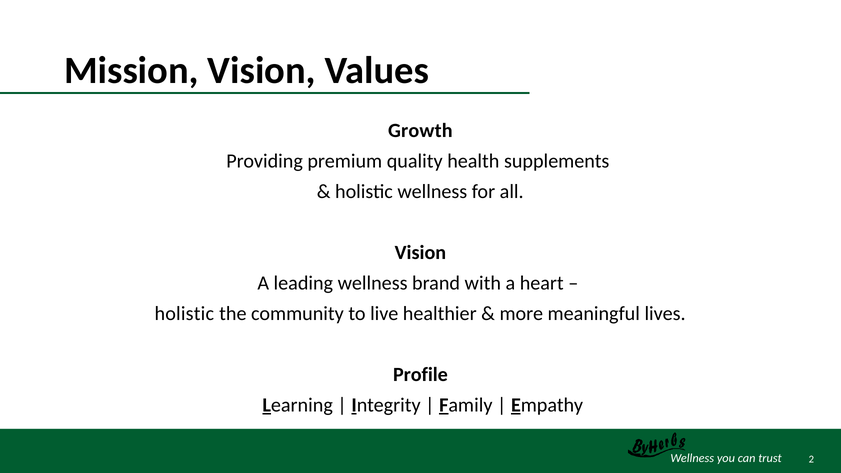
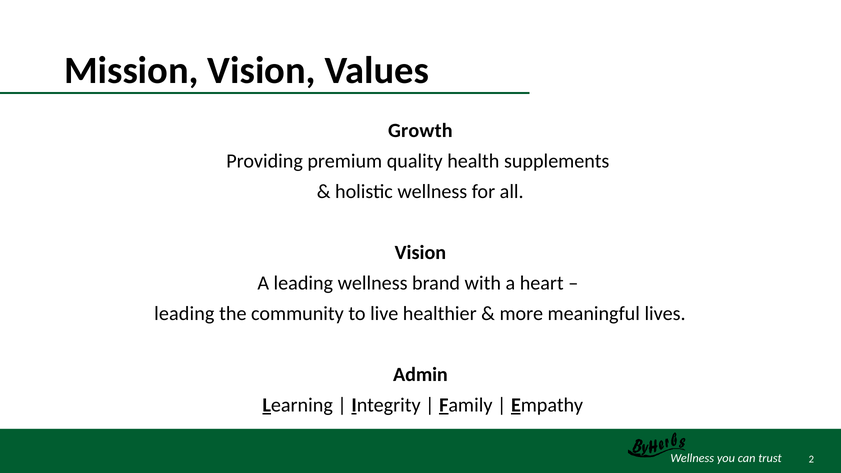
holistic at (184, 314): holistic -> leading
Profile: Profile -> Admin
